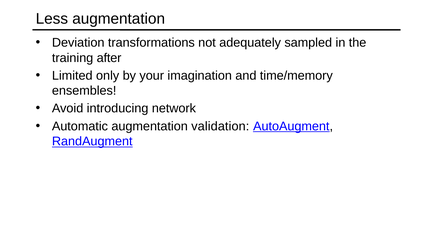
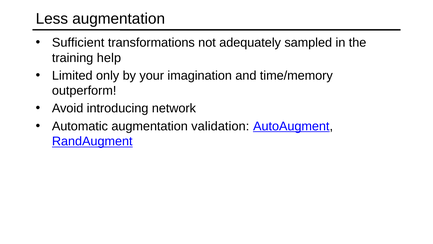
Deviation: Deviation -> Sufficient
after: after -> help
ensembles: ensembles -> outperform
